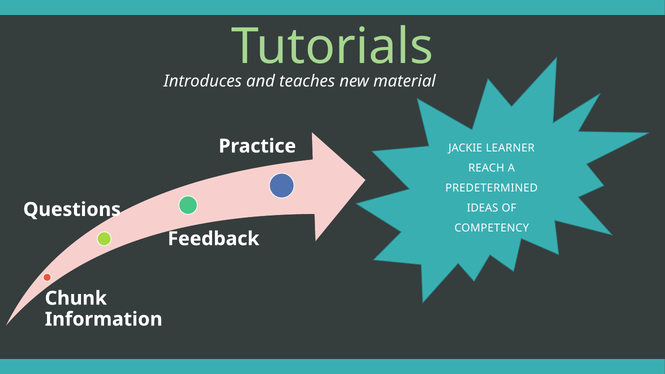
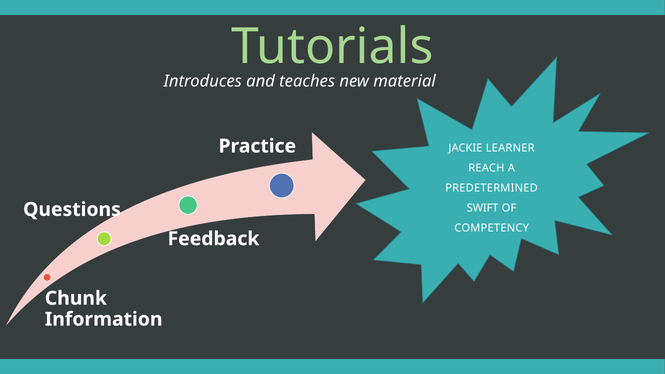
IDEAS: IDEAS -> SWIFT
